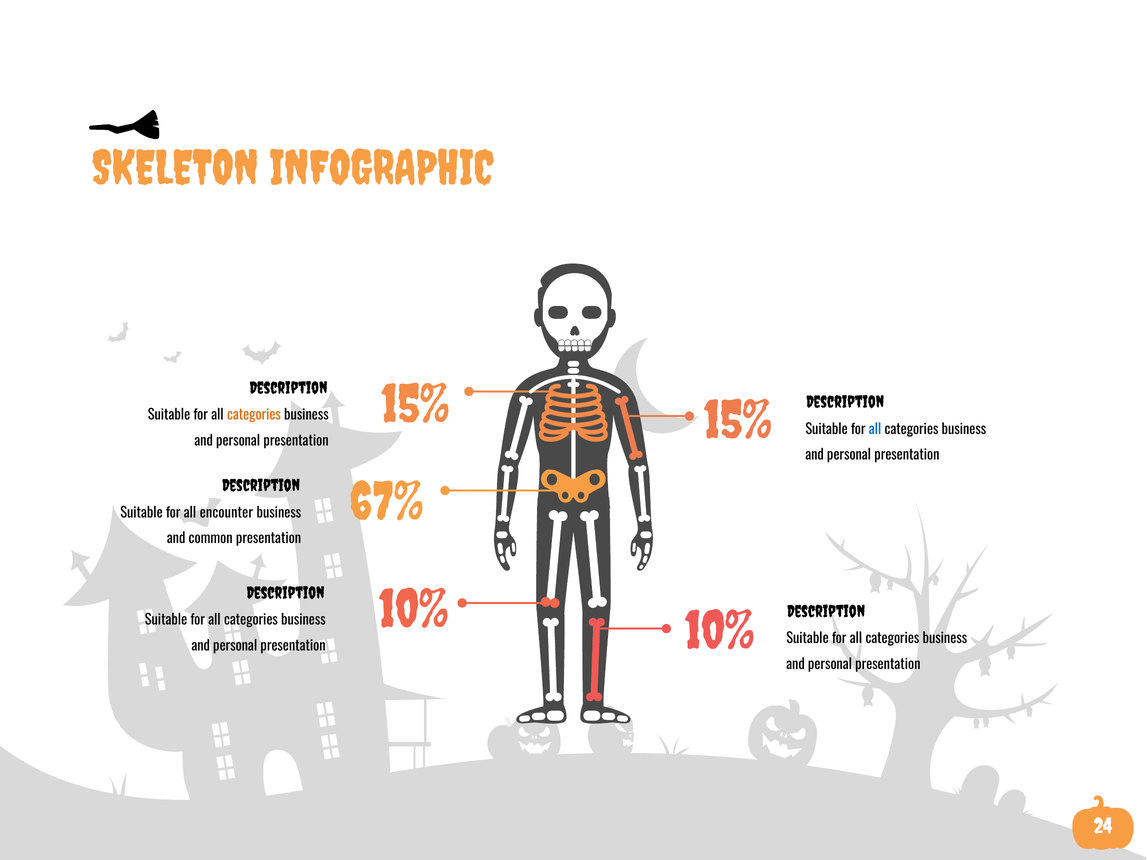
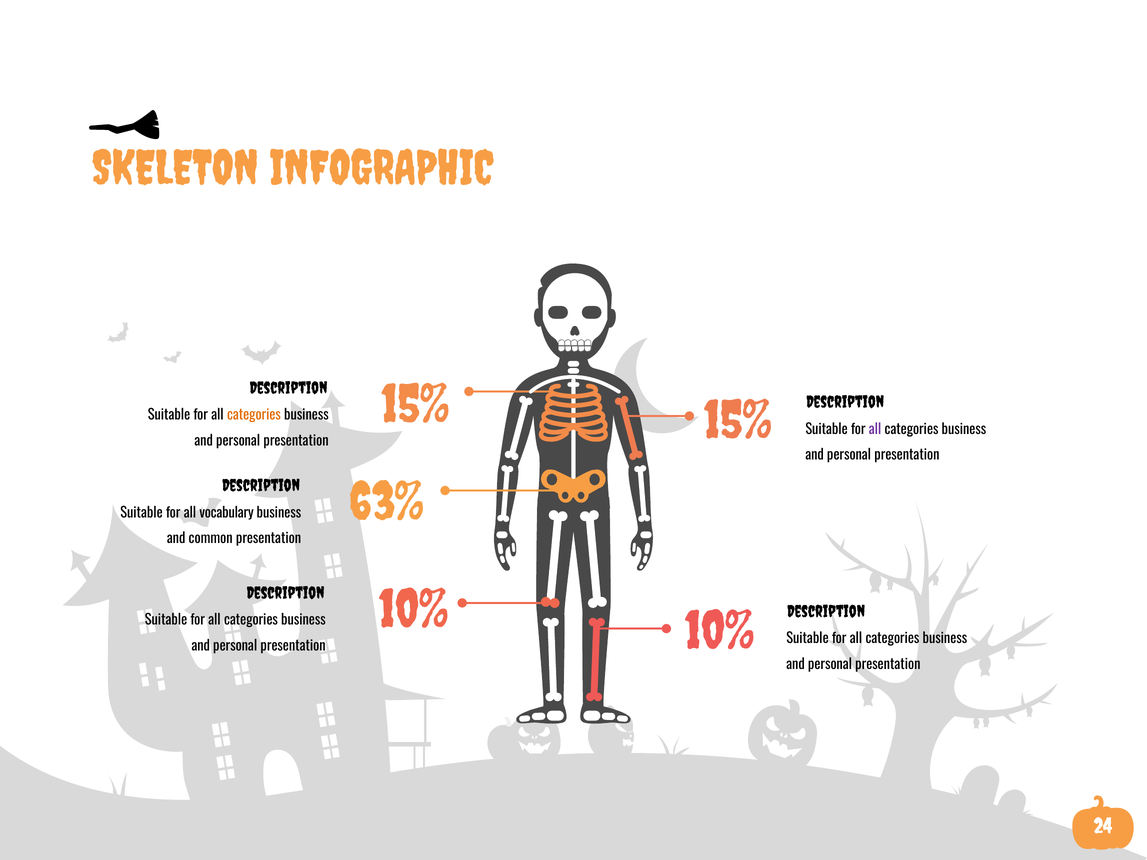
all at (875, 429) colour: blue -> purple
67%: 67% -> 63%
encounter: encounter -> vocabulary
